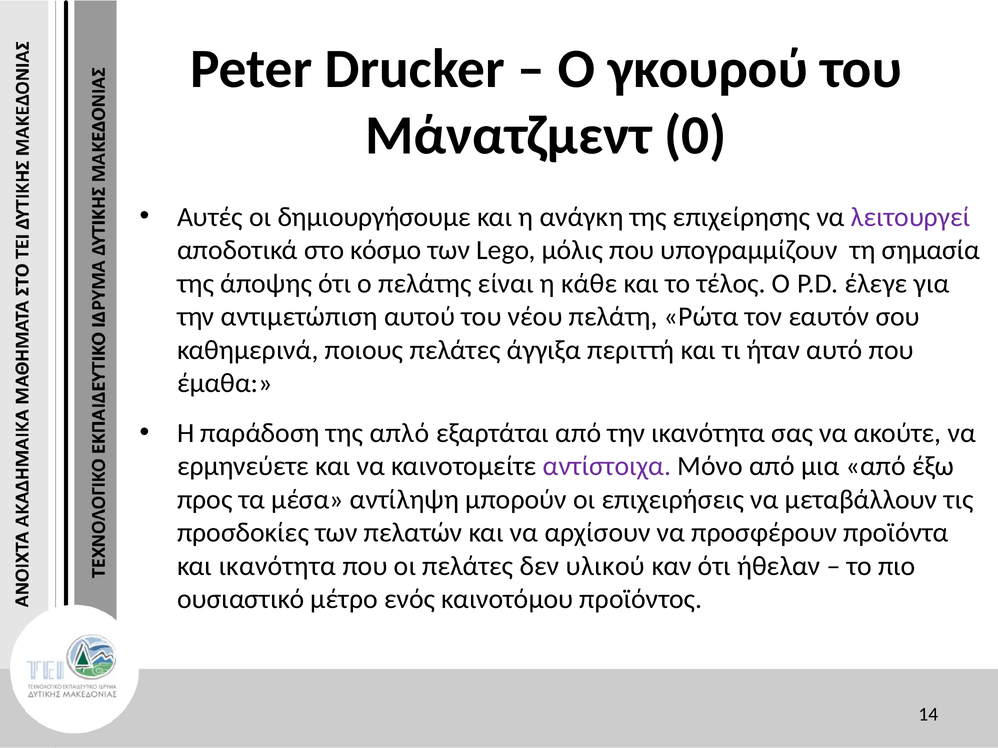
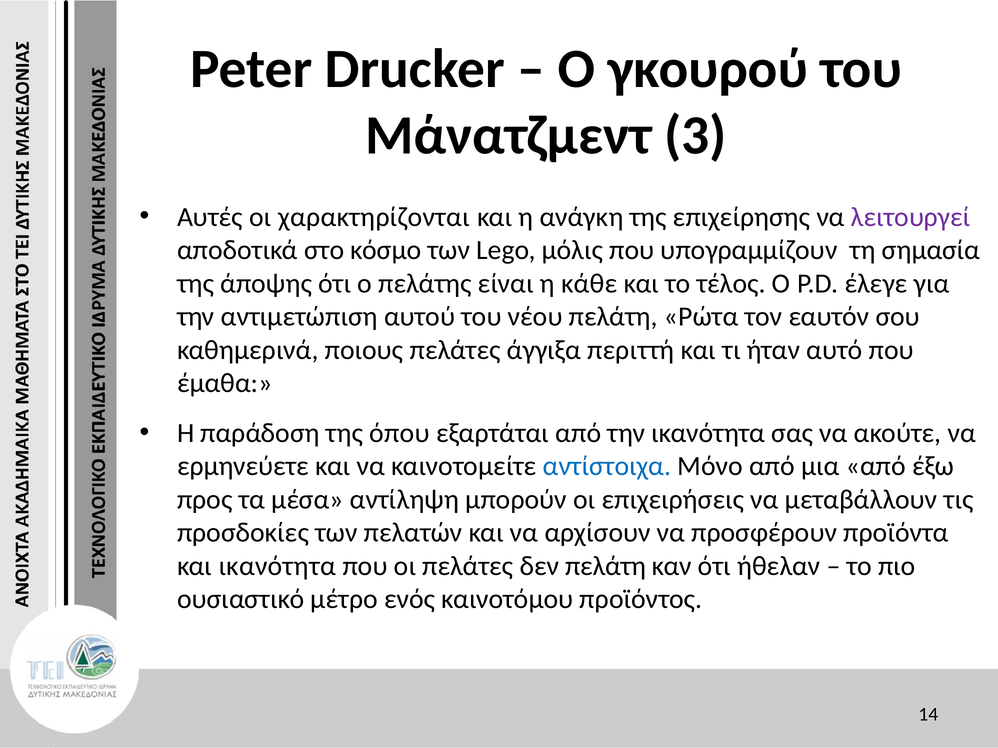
0: 0 -> 3
δημιουργήσουμε: δημιουργήσουμε -> χαρακτηρίζονται
απλό: απλό -> όπου
αντίστοιχα colour: purple -> blue
δεν υλικού: υλικού -> πελάτη
